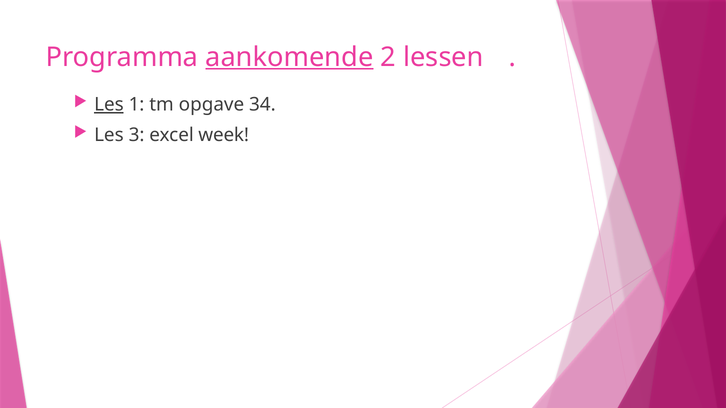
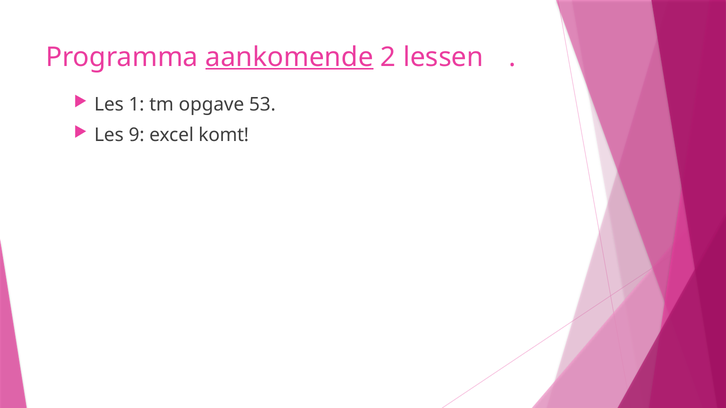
Les at (109, 105) underline: present -> none
34: 34 -> 53
3: 3 -> 9
week: week -> komt
